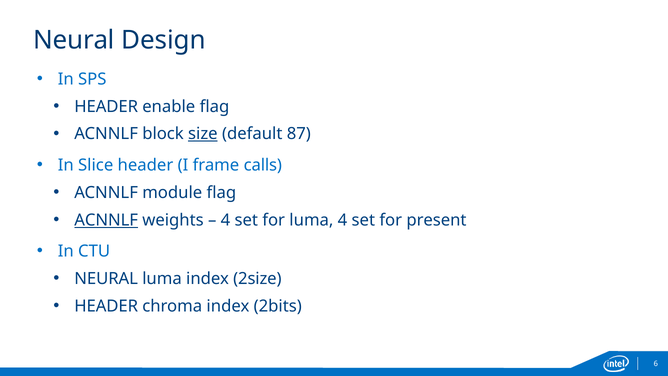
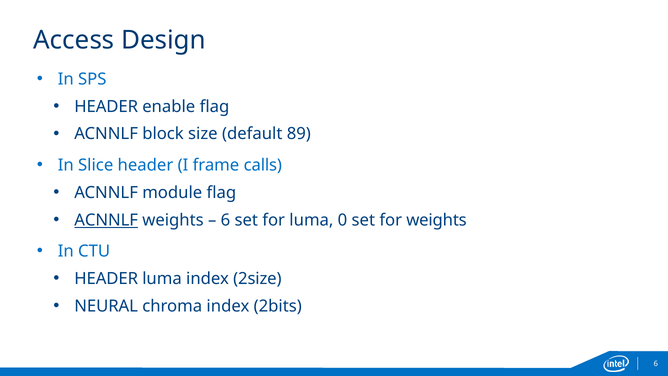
Neural at (74, 40): Neural -> Access
size underline: present -> none
87: 87 -> 89
4 at (225, 220): 4 -> 6
luma 4: 4 -> 0
for present: present -> weights
NEURAL at (106, 279): NEURAL -> HEADER
HEADER at (106, 306): HEADER -> NEURAL
